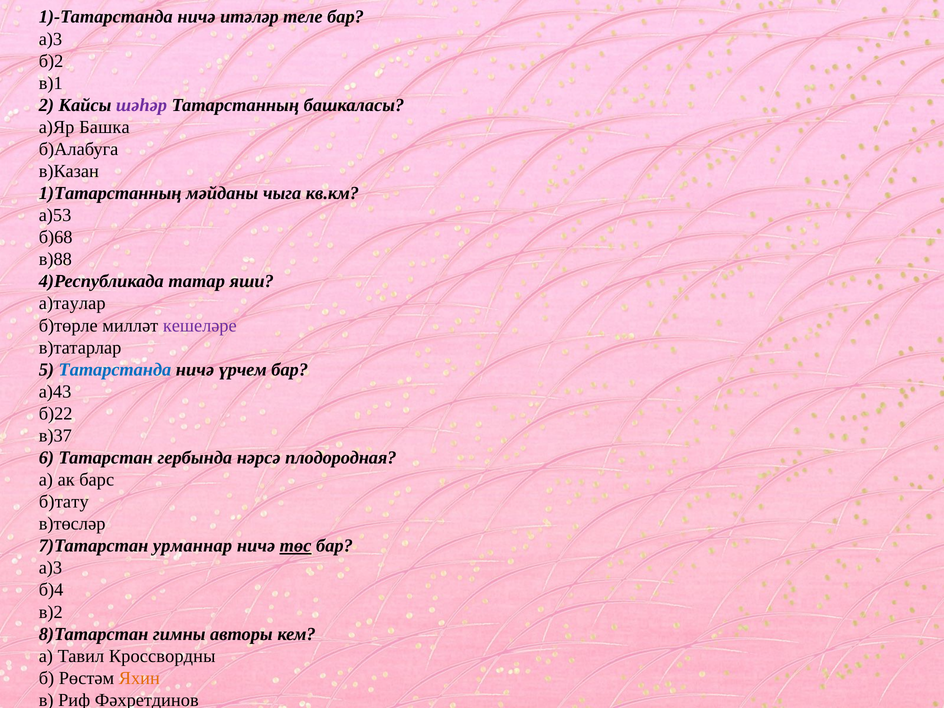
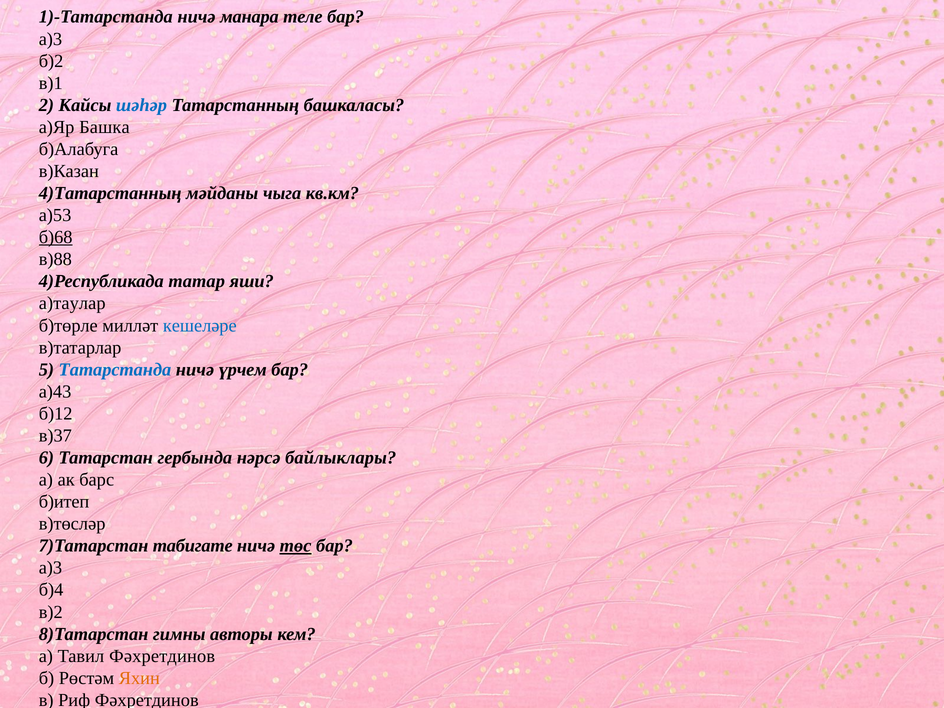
итәләр: итәләр -> манара
шәһәр colour: purple -> blue
1)Татарстанның: 1)Татарстанның -> 4)Татарстанның
б)68 underline: none -> present
кешеләре colour: purple -> blue
б)22: б)22 -> б)12
плодородная: плодородная -> байлыклары
б)тату: б)тату -> б)итеп
урманнар: урманнар -> табигате
Тавил Кроссвордны: Кроссвордны -> Фәхретдинов
